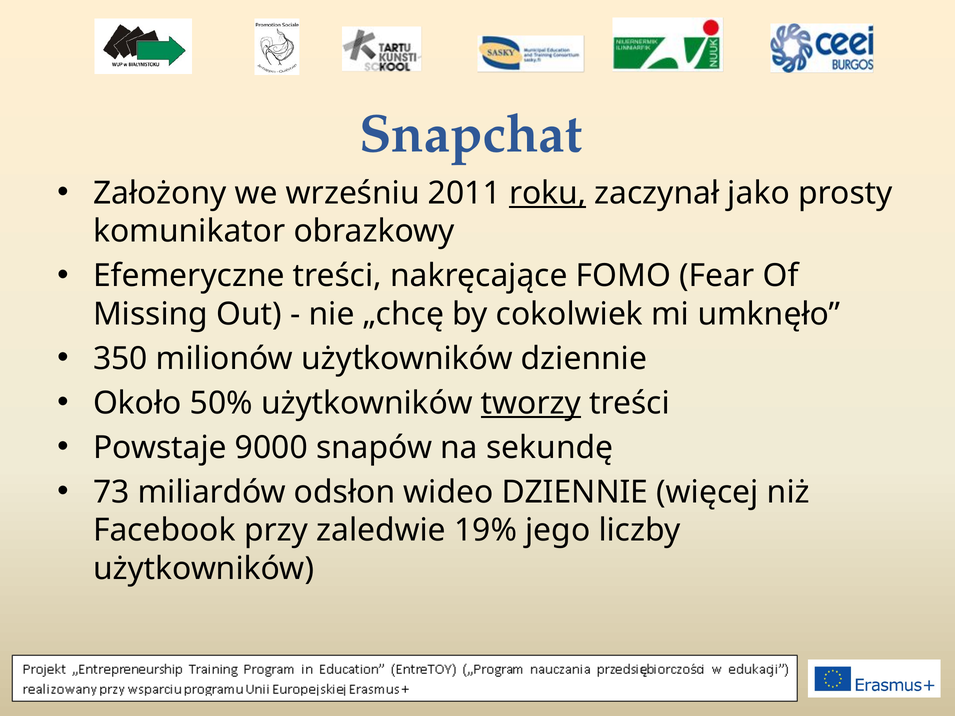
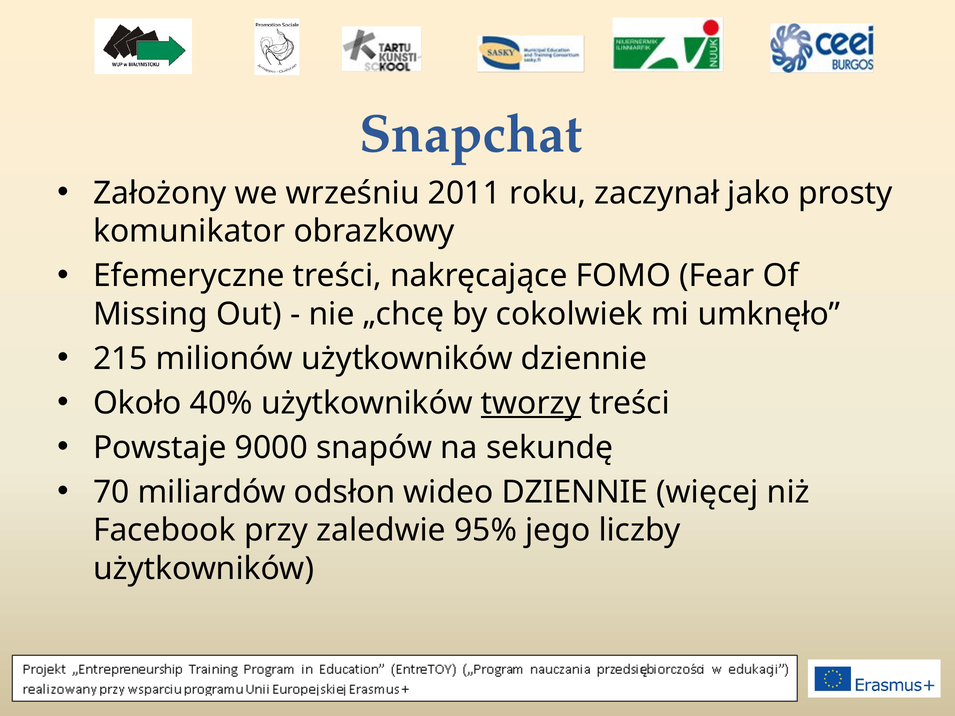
roku underline: present -> none
350: 350 -> 215
50%: 50% -> 40%
73: 73 -> 70
19%: 19% -> 95%
